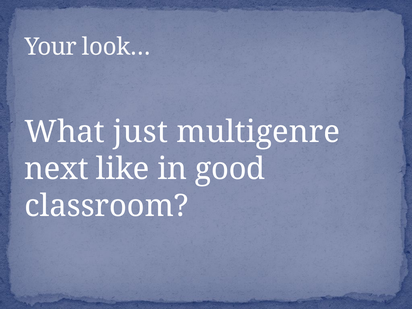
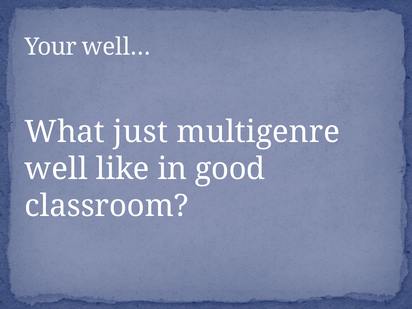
look…: look… -> well…
next: next -> well
